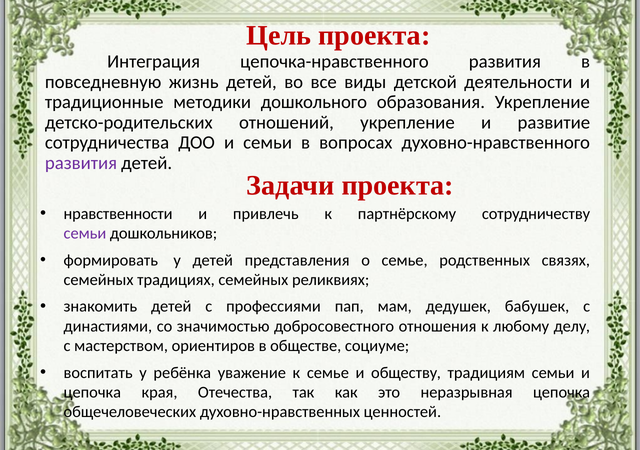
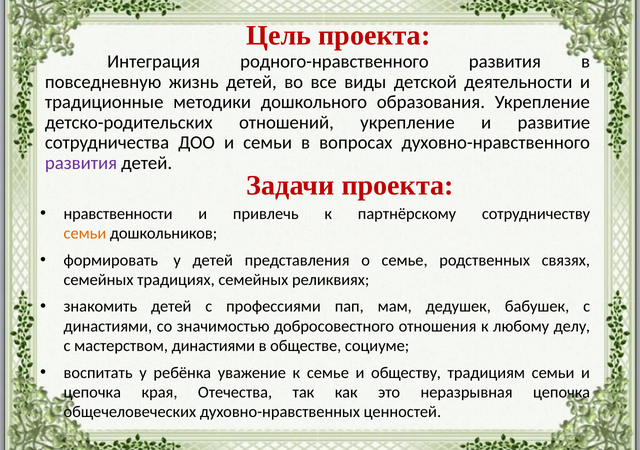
цепочка-нравственного: цепочка-нравственного -> родного-нравственного
семьи at (85, 234) colour: purple -> orange
мастерством ориентиров: ориентиров -> династиями
